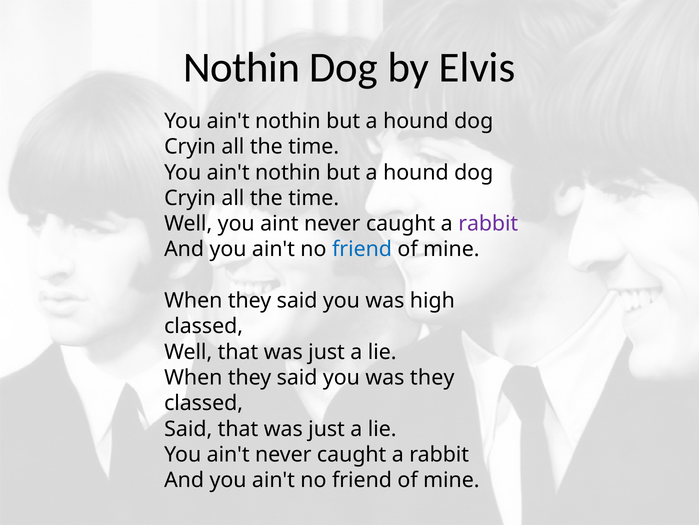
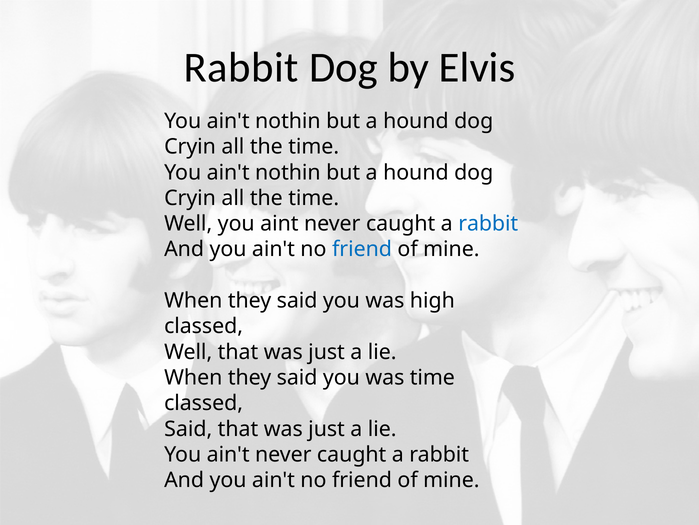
Nothin at (242, 68): Nothin -> Rabbit
rabbit at (488, 223) colour: purple -> blue
was they: they -> time
